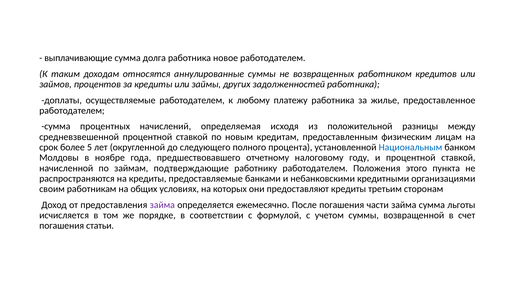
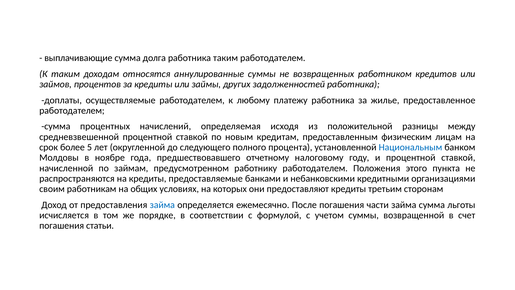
работника новое: новое -> таким
подтверждающие: подтверждающие -> предусмотренном
займа at (162, 205) colour: purple -> blue
